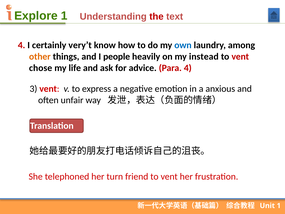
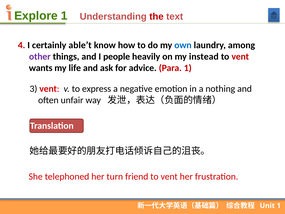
very’t: very’t -> able’t
other colour: orange -> purple
chose: chose -> wants
Para 4: 4 -> 1
anxious: anxious -> nothing
